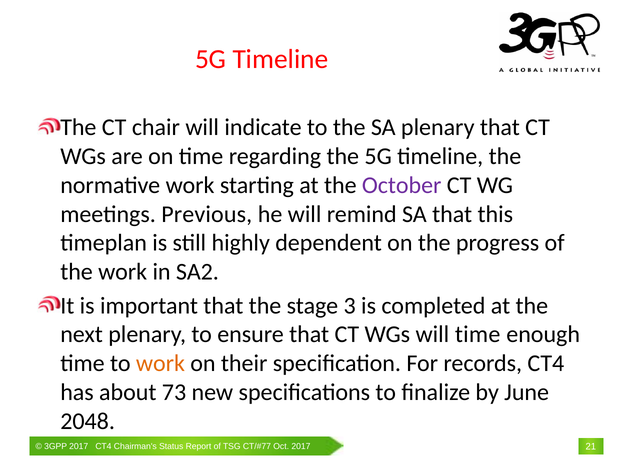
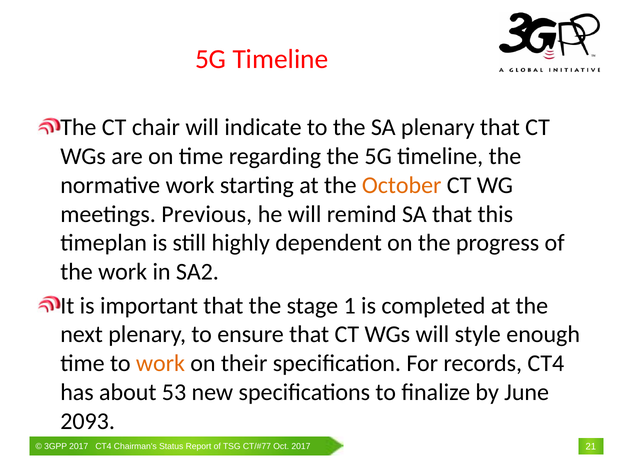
October colour: purple -> orange
3: 3 -> 1
will time: time -> style
73: 73 -> 53
2048: 2048 -> 2093
